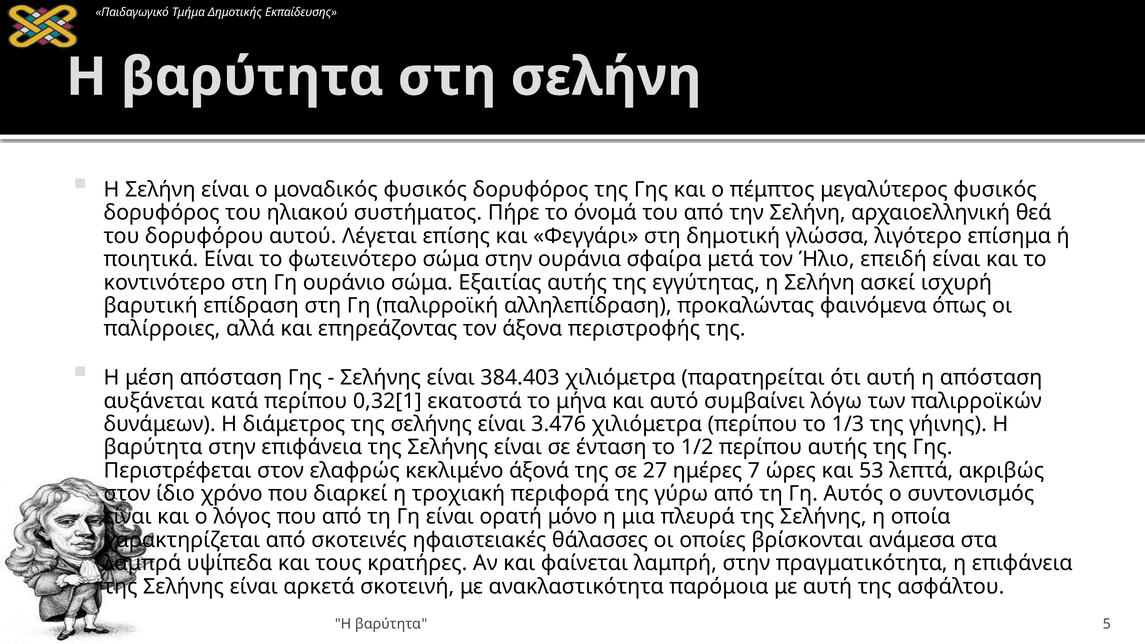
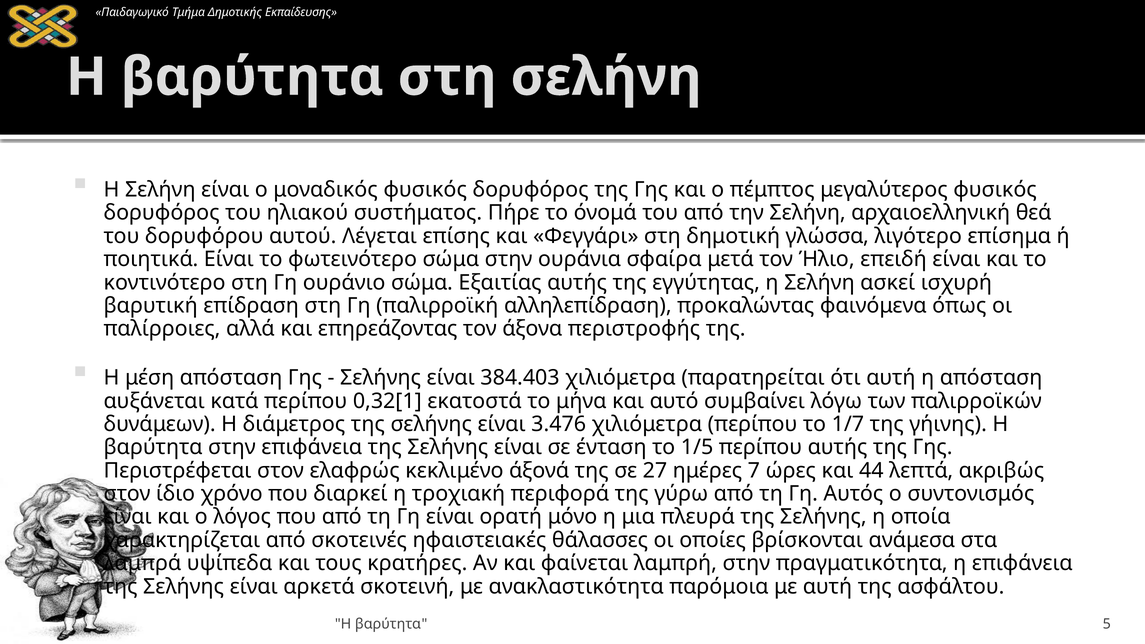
1/3: 1/3 -> 1/7
1/2: 1/2 -> 1/5
53: 53 -> 44
